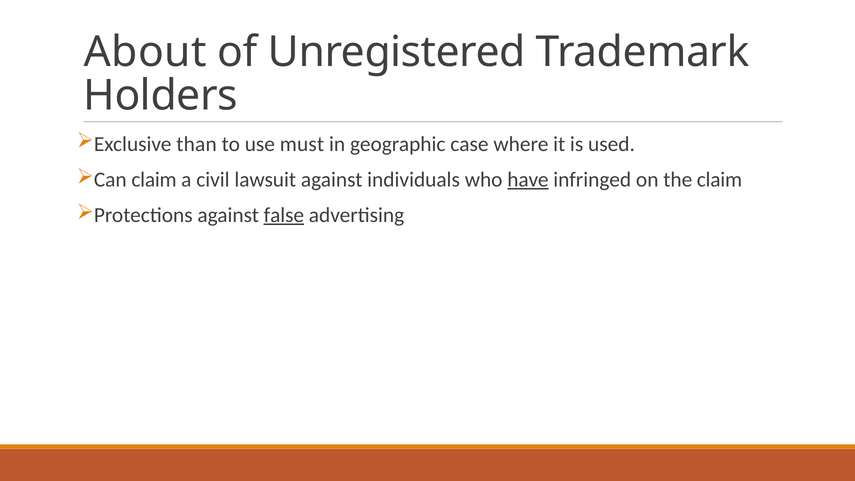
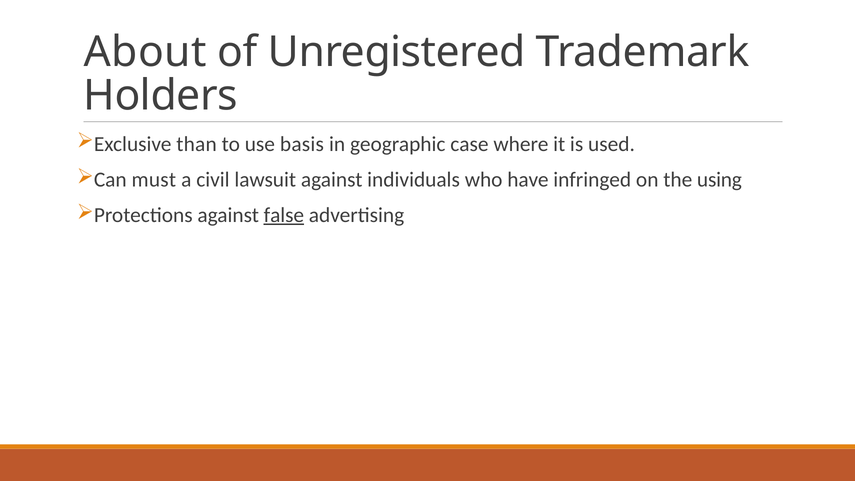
must: must -> basis
Can claim: claim -> must
have underline: present -> none
the claim: claim -> using
